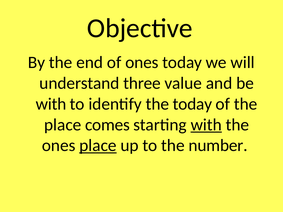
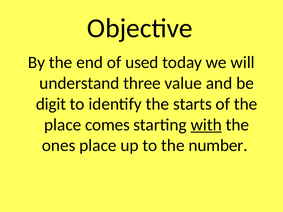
of ones: ones -> used
with at (51, 104): with -> digit
the today: today -> starts
place at (98, 146) underline: present -> none
